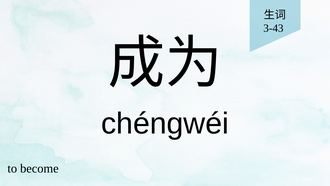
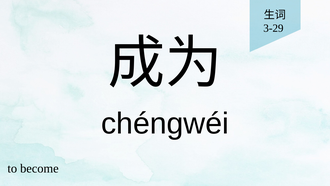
3-43: 3-43 -> 3-29
